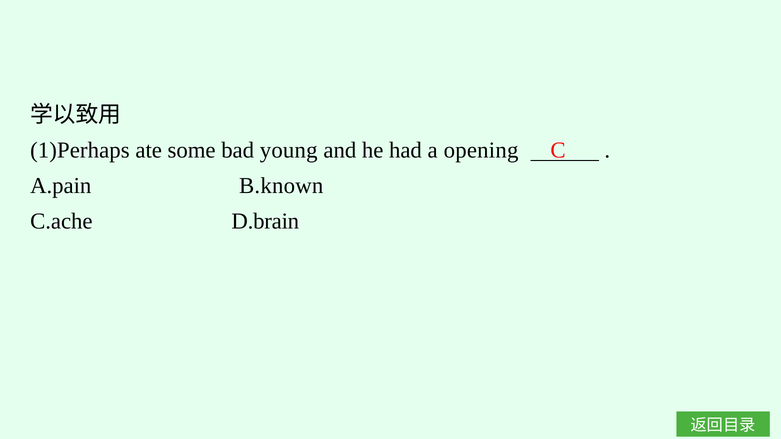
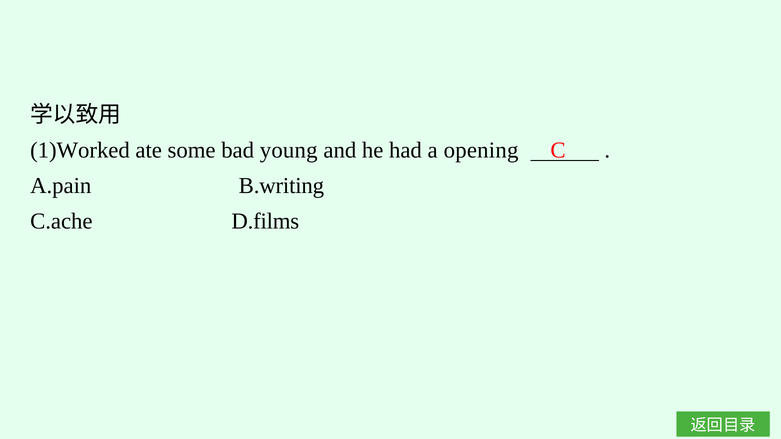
1)Perhaps: 1)Perhaps -> 1)Worked
B.known: B.known -> B.writing
D.brain: D.brain -> D.films
